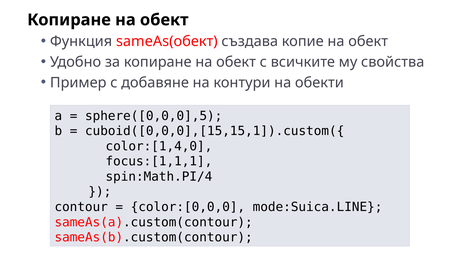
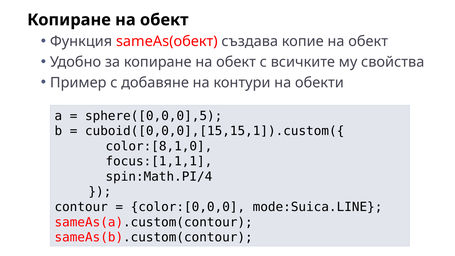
color:[1,4,0: color:[1,4,0 -> color:[8,1,0
